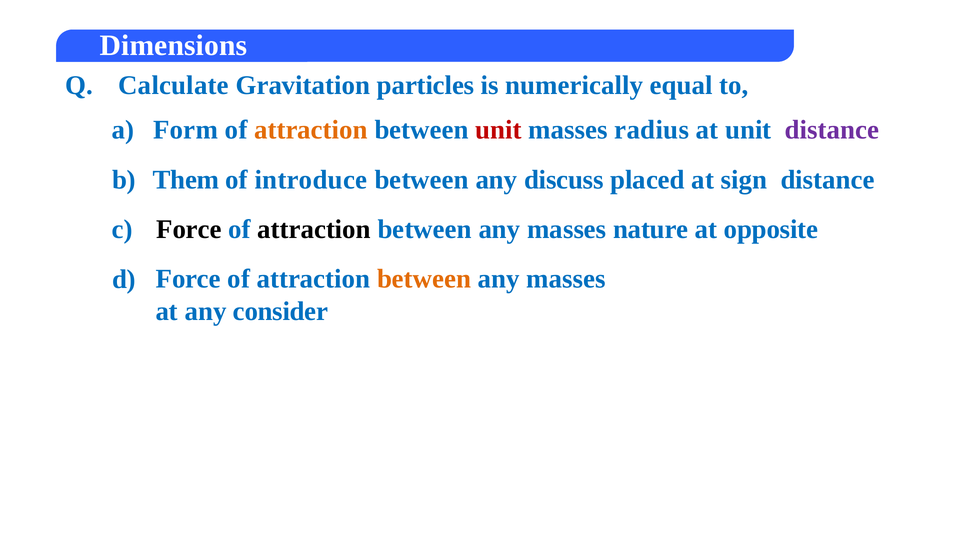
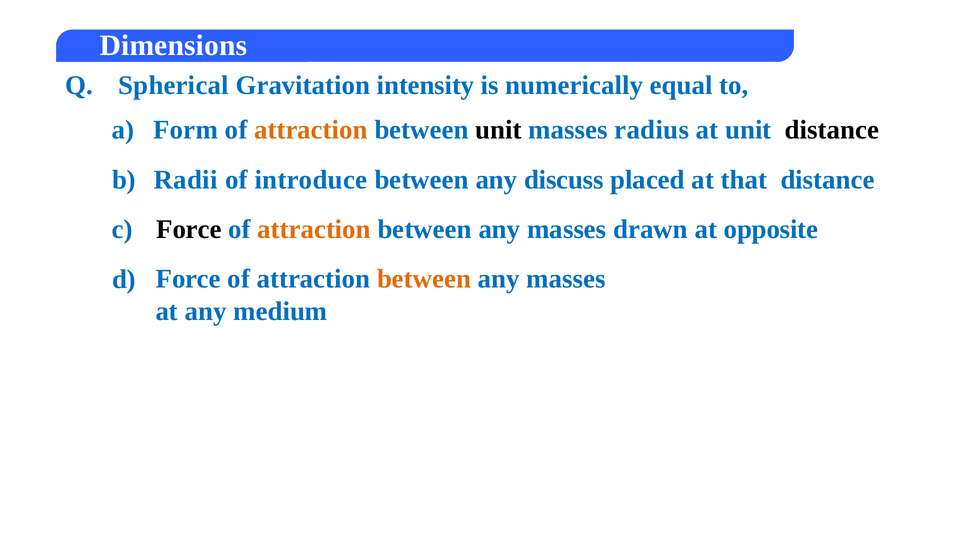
Calculate: Calculate -> Spherical
particles: particles -> intensity
unit at (499, 130) colour: red -> black
distance at (832, 130) colour: purple -> black
Them: Them -> Radii
sign: sign -> that
attraction at (314, 229) colour: black -> orange
nature: nature -> drawn
consider: consider -> medium
